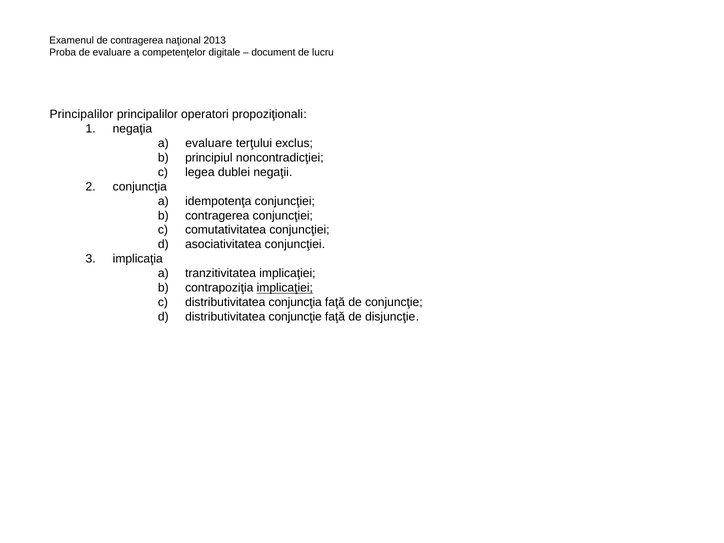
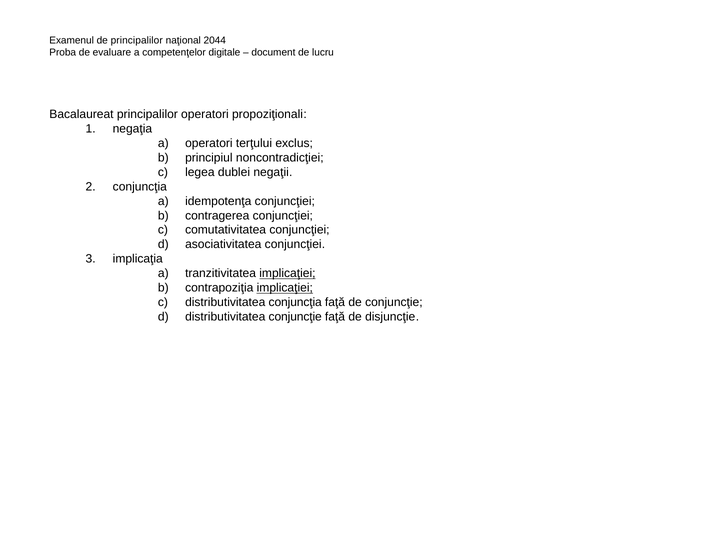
de contragerea: contragerea -> principalilor
2013: 2013 -> 2044
Principalilor at (81, 114): Principalilor -> Bacalaureat
a evaluare: evaluare -> operatori
implicaţiei at (287, 273) underline: none -> present
